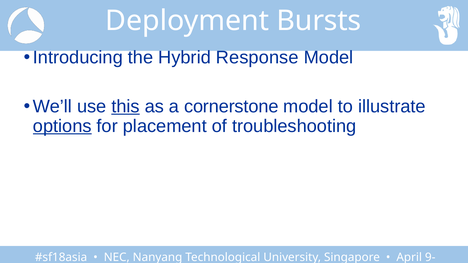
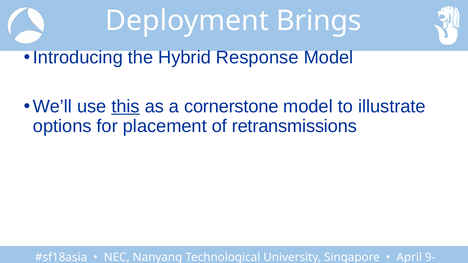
Bursts: Bursts -> Brings
options underline: present -> none
troubleshooting: troubleshooting -> retransmissions
